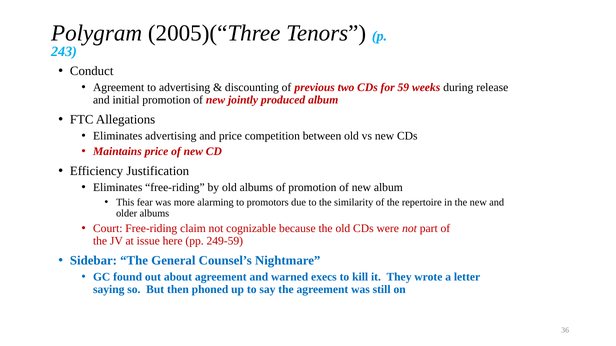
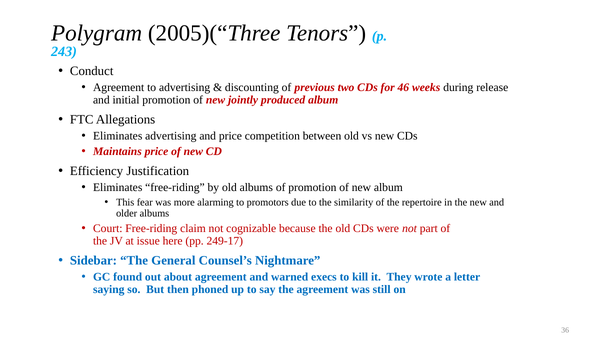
59: 59 -> 46
249-59: 249-59 -> 249-17
